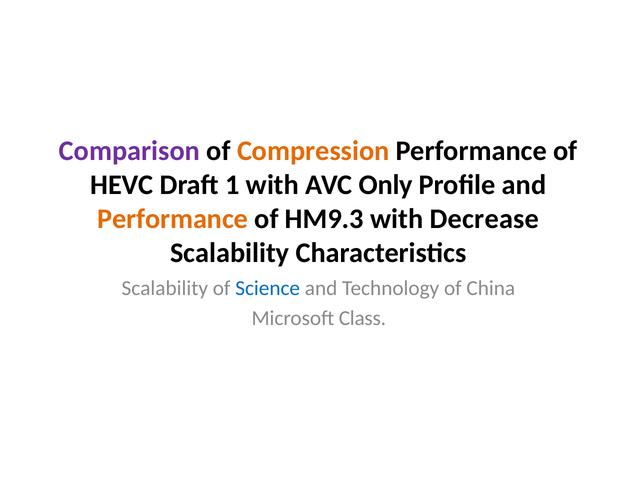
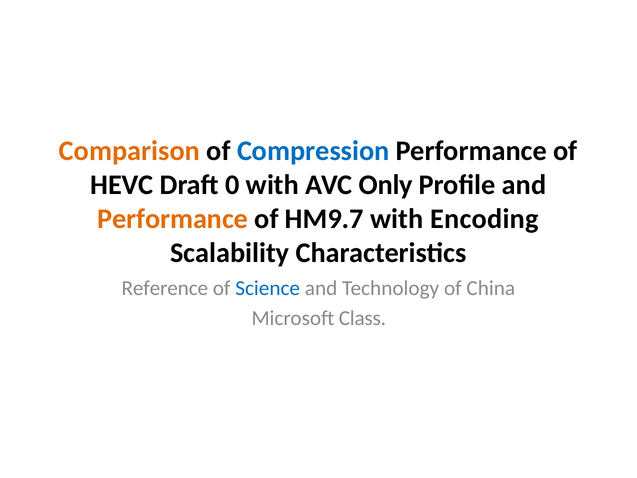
Comparison colour: purple -> orange
Compression colour: orange -> blue
1: 1 -> 0
HM9.3: HM9.3 -> HM9.7
Decrease: Decrease -> Encoding
Scalability at (165, 288): Scalability -> Reference
